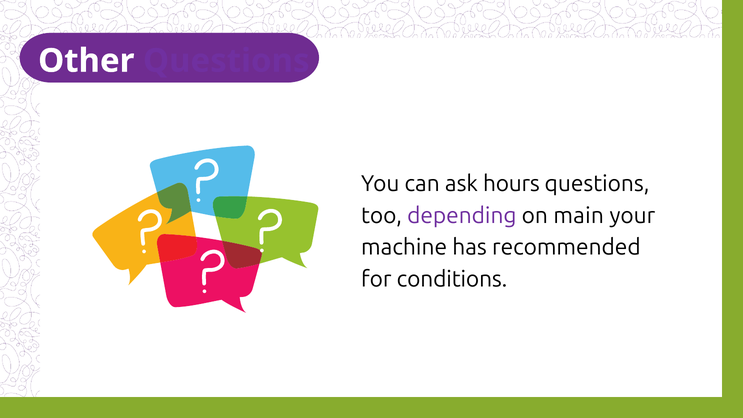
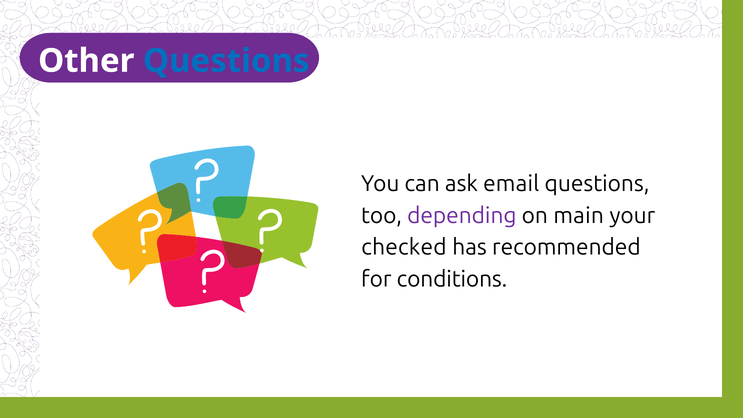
Questions at (226, 61) colour: purple -> blue
hours: hours -> email
machine: machine -> checked
